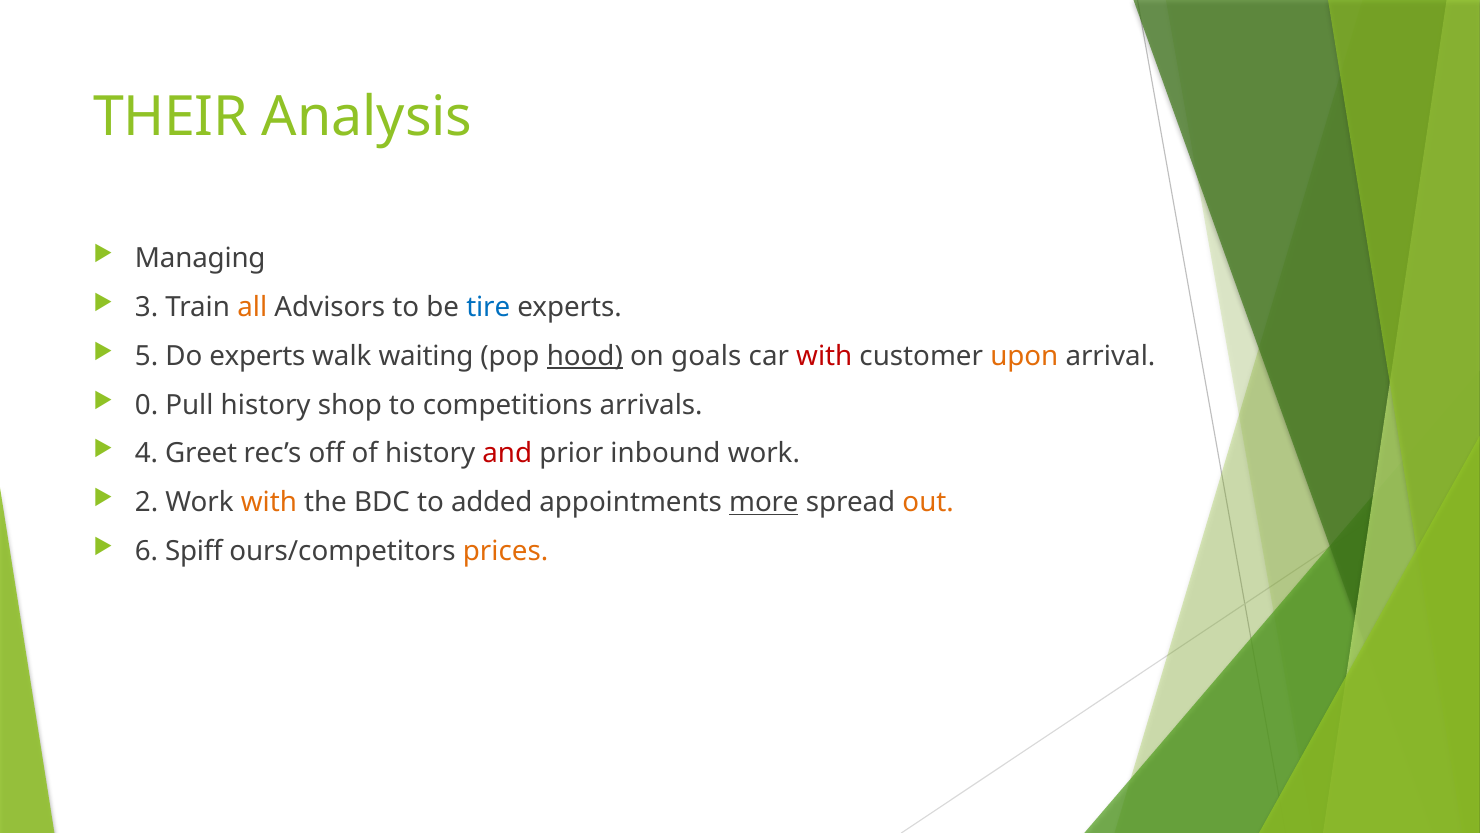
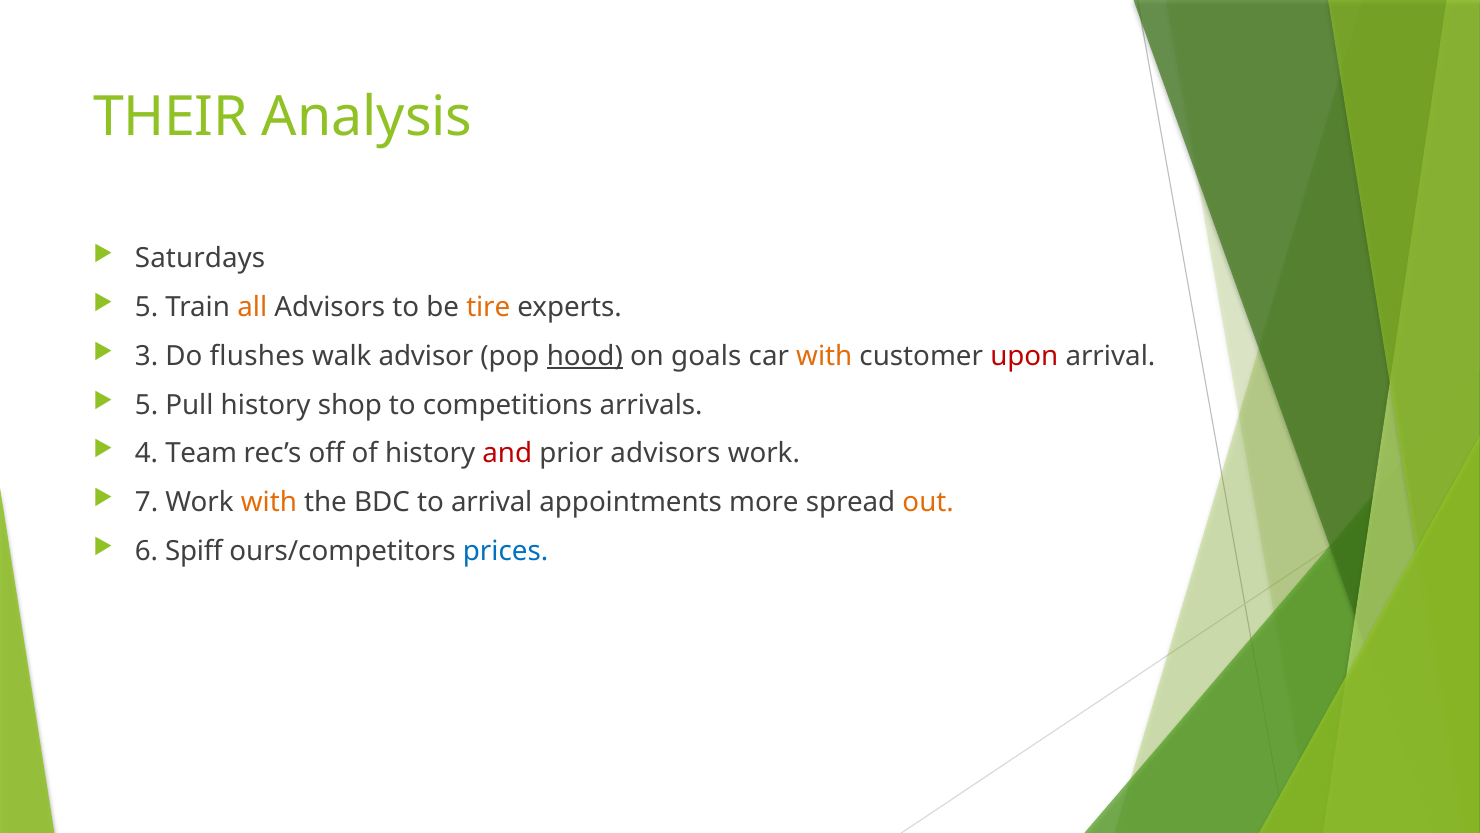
Managing: Managing -> Saturdays
3 at (147, 307): 3 -> 5
tire colour: blue -> orange
5: 5 -> 3
Do experts: experts -> flushes
waiting: waiting -> advisor
with at (824, 356) colour: red -> orange
upon colour: orange -> red
0 at (147, 405): 0 -> 5
Greet: Greet -> Team
prior inbound: inbound -> advisors
2: 2 -> 7
to added: added -> arrival
more underline: present -> none
prices colour: orange -> blue
